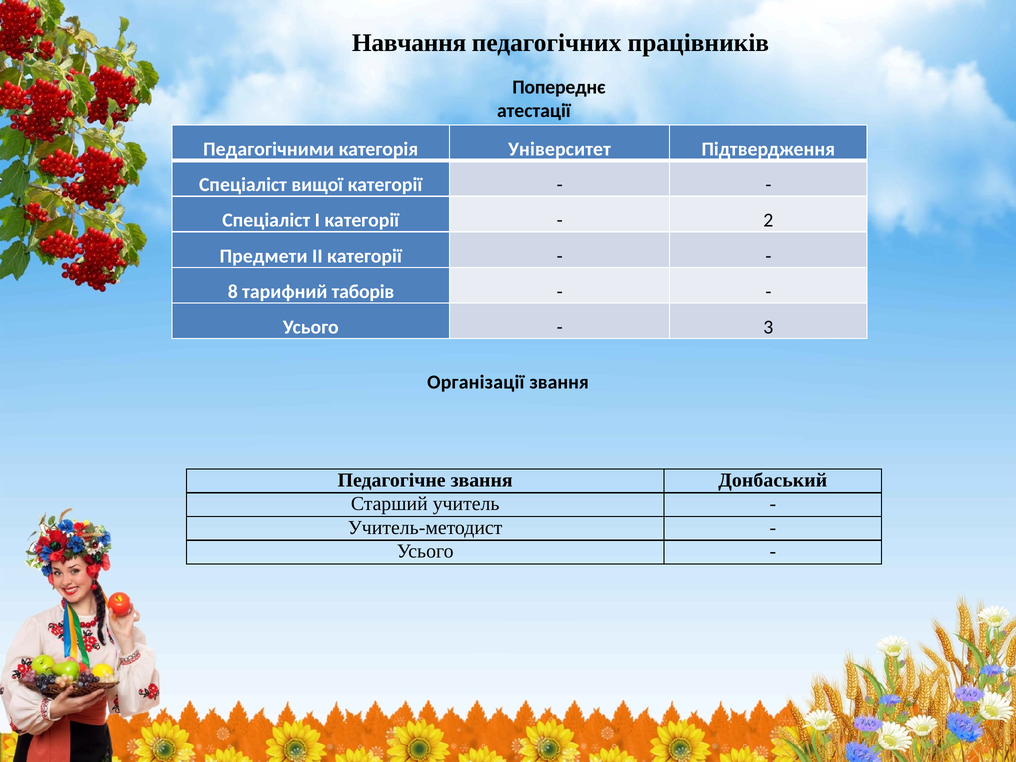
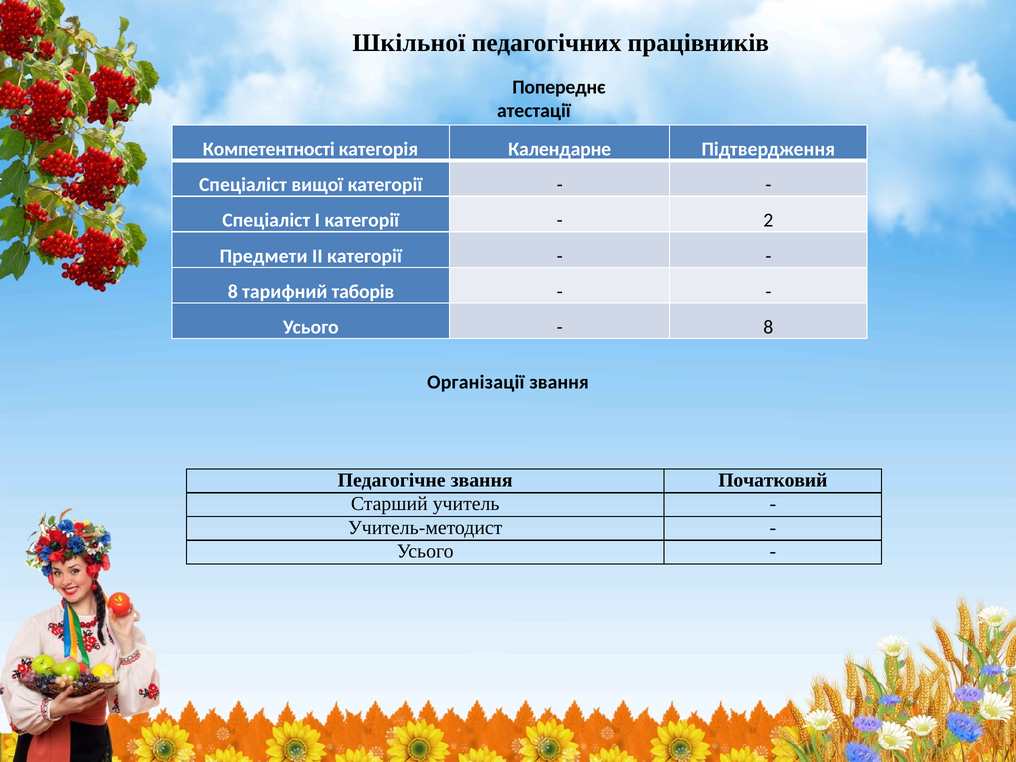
Навчання: Навчання -> Шкільної
Педагогічними: Педагогічними -> Компетентності
Університет: Університет -> Календарне
3 at (768, 327): 3 -> 8
Донбаський: Донбаський -> Початковий
